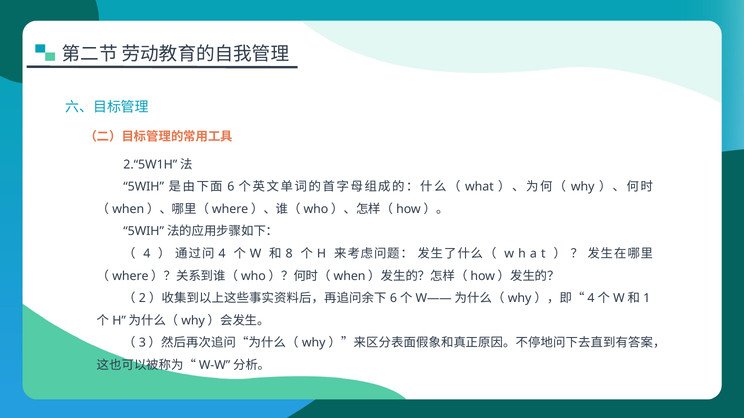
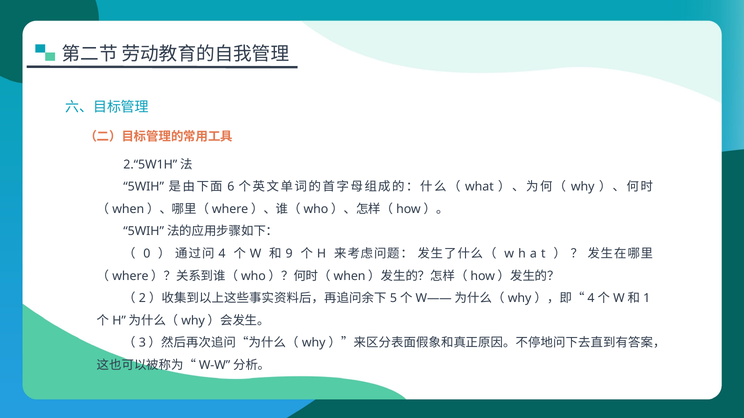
4 at (147, 254): 4 -> 0
8: 8 -> 9
6 at (393, 299): 6 -> 5
